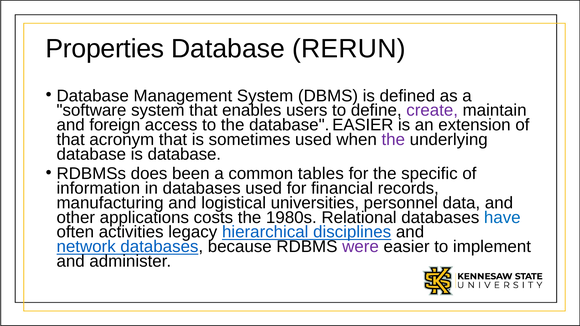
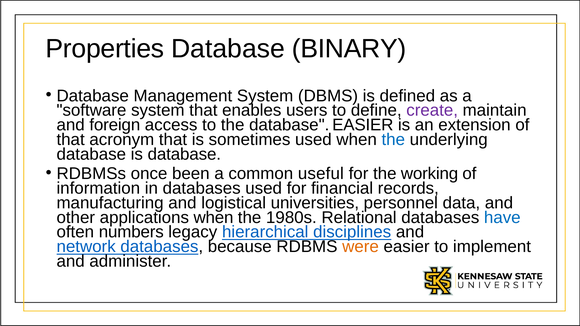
RERUN: RERUN -> BINARY
the at (393, 140) colour: purple -> blue
does: does -> once
tables: tables -> useful
specific: specific -> working
applications costs: costs -> when
activities: activities -> numbers
were colour: purple -> orange
